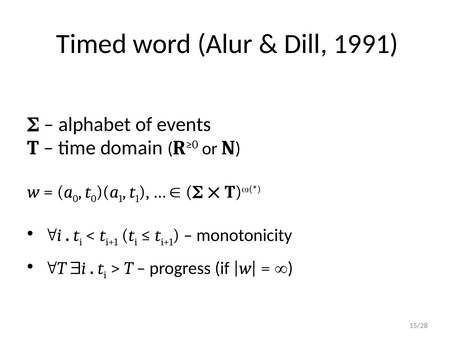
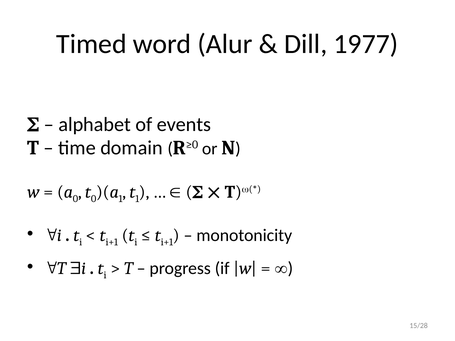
1991: 1991 -> 1977
